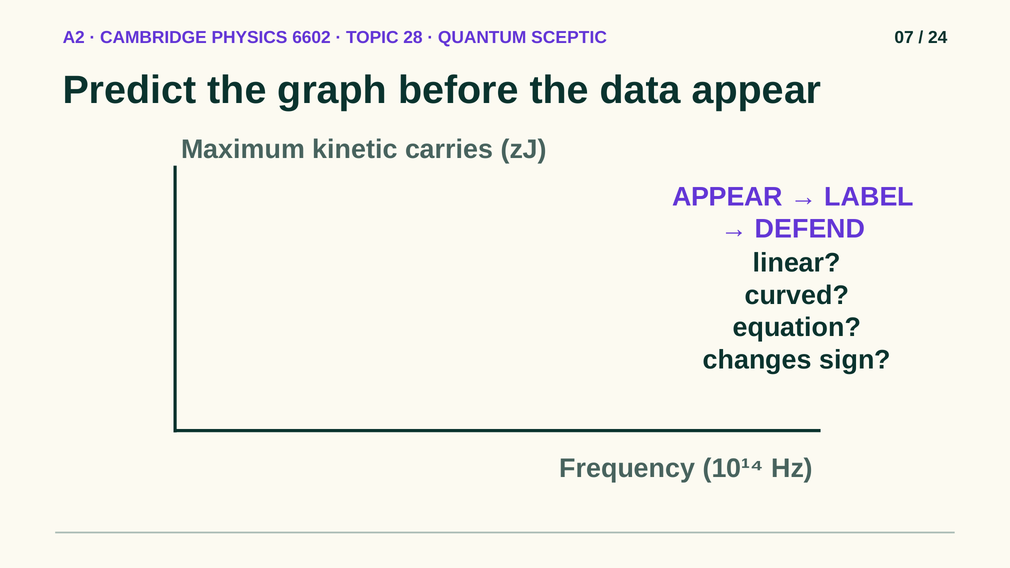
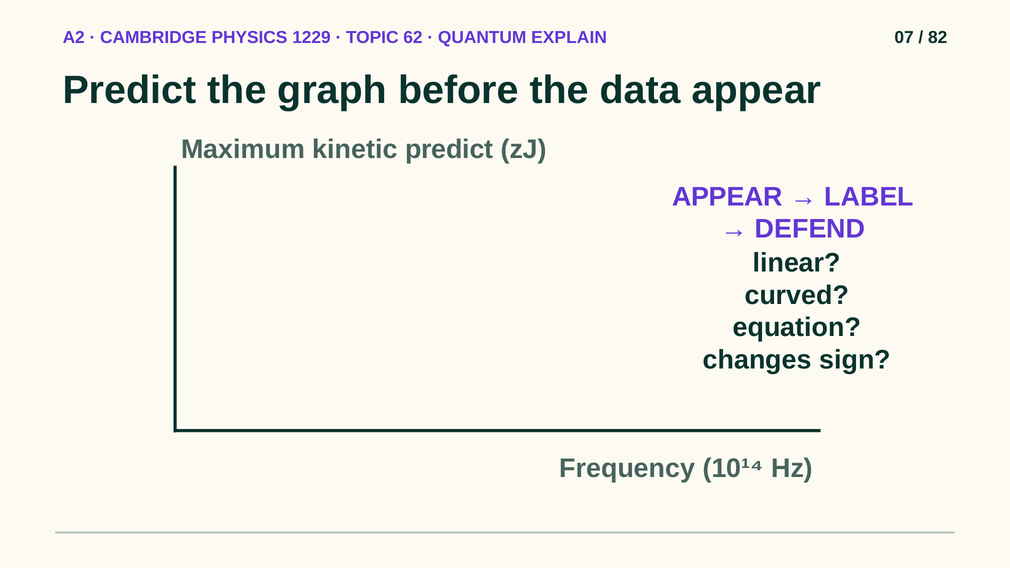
6602: 6602 -> 1229
28: 28 -> 62
SCEPTIC: SCEPTIC -> EXPLAIN
24: 24 -> 82
kinetic carries: carries -> predict
